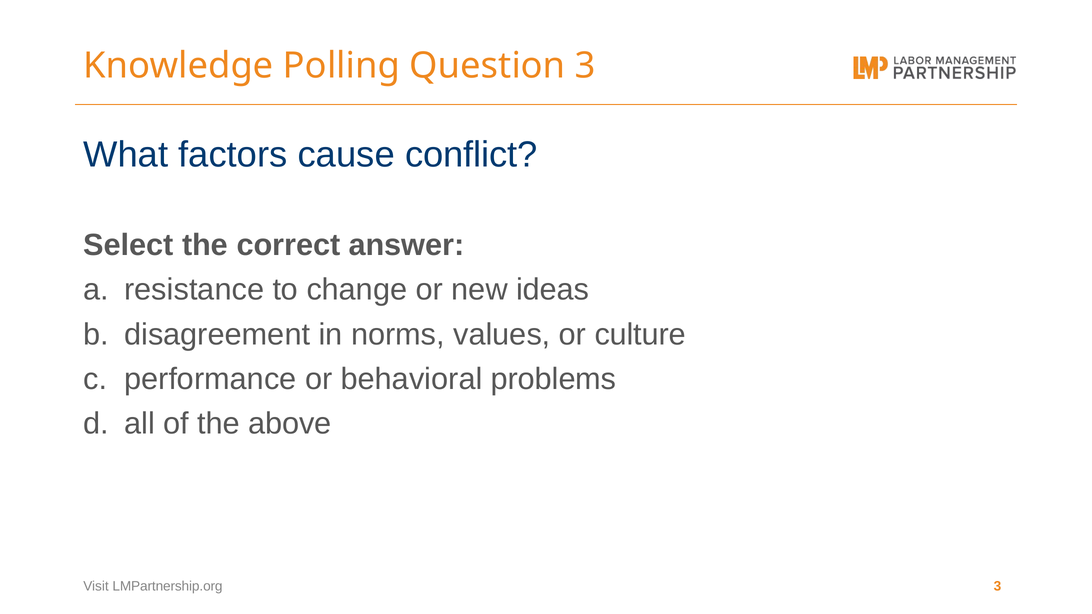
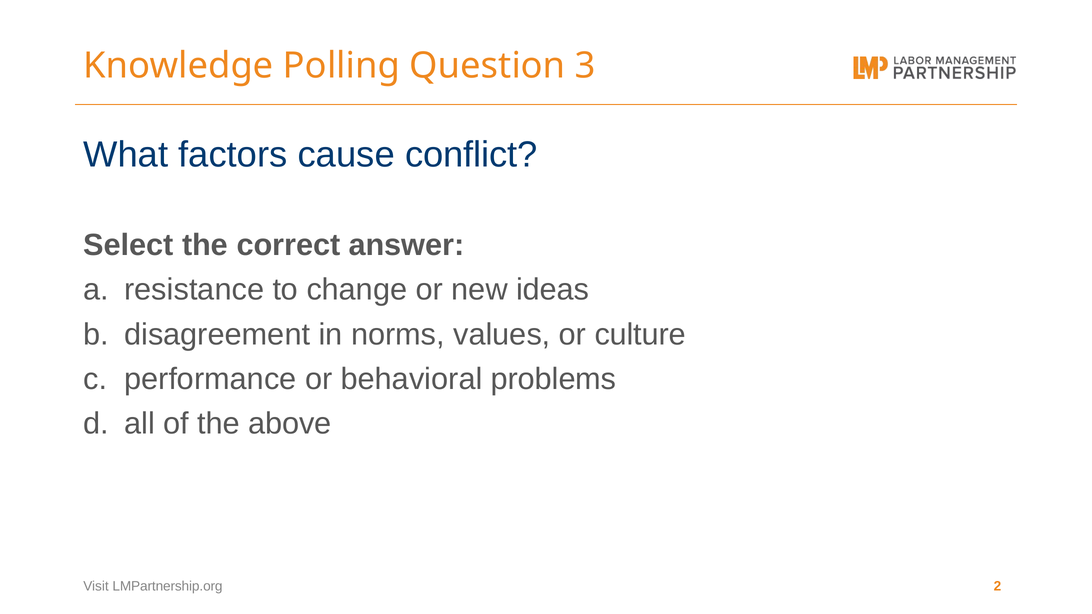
LMPartnership.org 3: 3 -> 2
